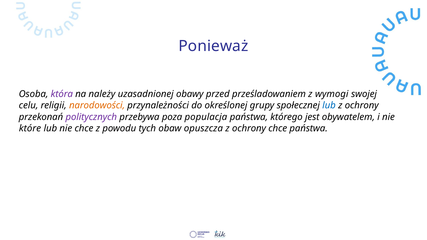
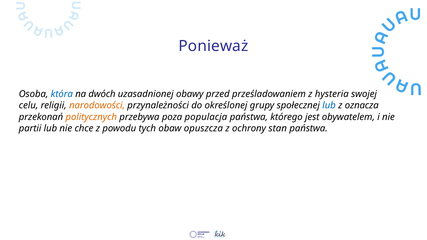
która colour: purple -> blue
należy: należy -> dwóch
wymogi: wymogi -> hysteria
ochrony at (362, 106): ochrony -> oznacza
politycznych colour: purple -> orange
które: które -> partii
ochrony chce: chce -> stan
